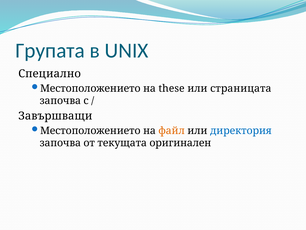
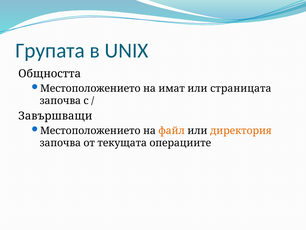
Специално: Специално -> Общността
these: these -> имат
директория colour: blue -> orange
оригинален: оригинален -> операциите
